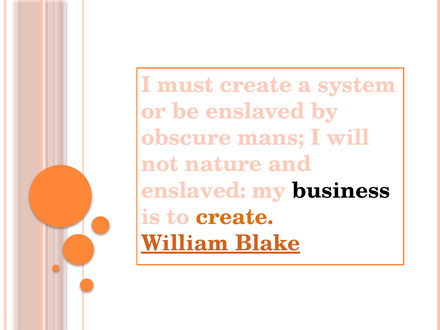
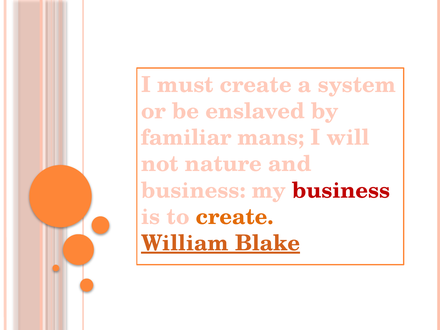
obscure: obscure -> familiar
enslaved at (193, 190): enslaved -> business
business at (341, 190) colour: black -> red
